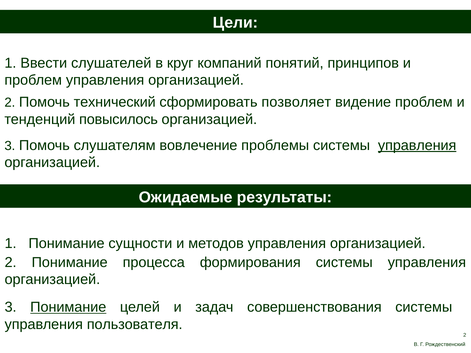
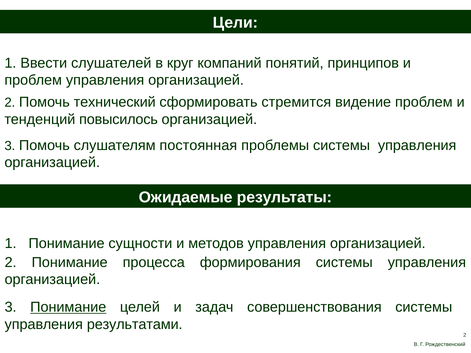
позволяет: позволяет -> стремится
вовлечение: вовлечение -> постоянная
управления at (417, 145) underline: present -> none
пользователя: пользователя -> результатами
